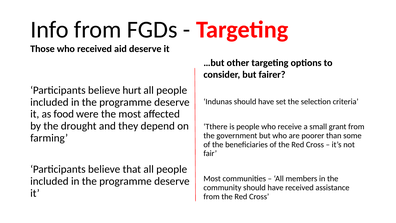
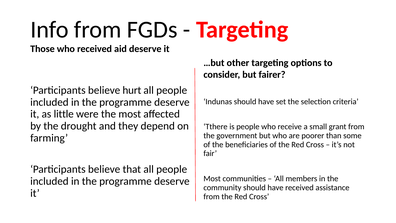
food: food -> little
